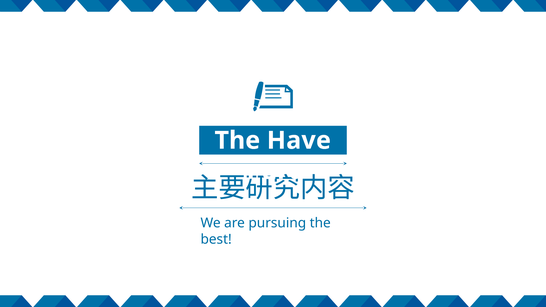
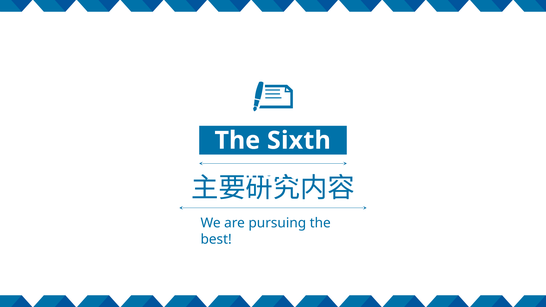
Have: Have -> Sixth
